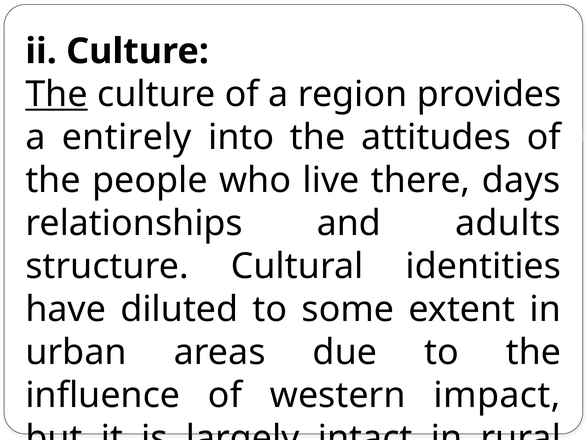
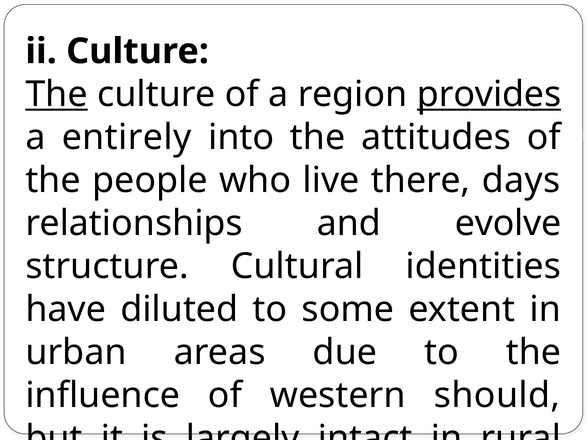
provides underline: none -> present
adults: adults -> evolve
impact: impact -> should
